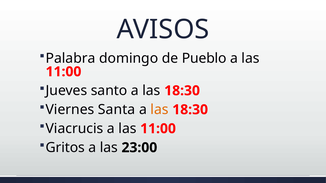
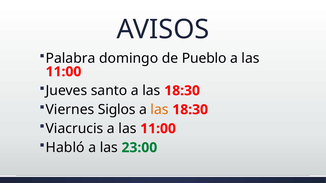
Santa: Santa -> Siglos
Gritos: Gritos -> Habló
23:00 colour: black -> green
